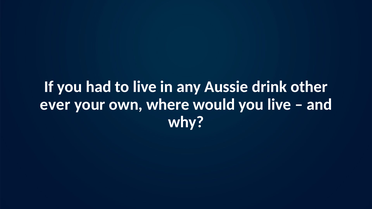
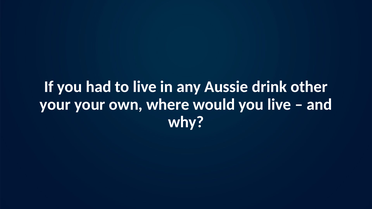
ever at (55, 105): ever -> your
